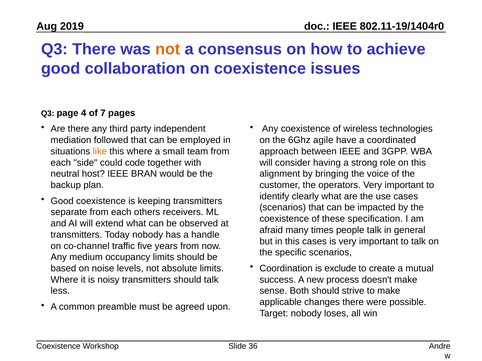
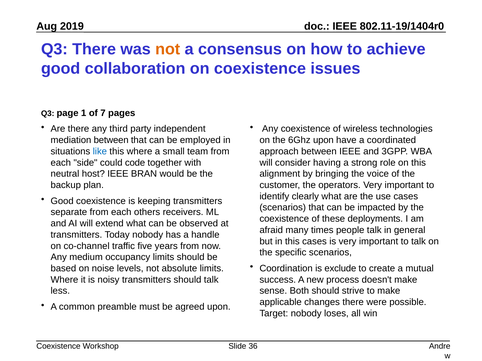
4: 4 -> 1
mediation followed: followed -> between
6Ghz agile: agile -> upon
like colour: orange -> blue
specification: specification -> deployments
